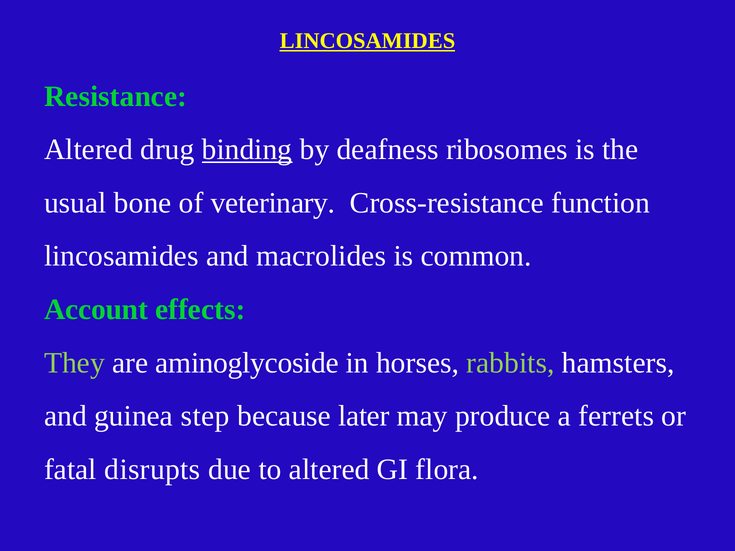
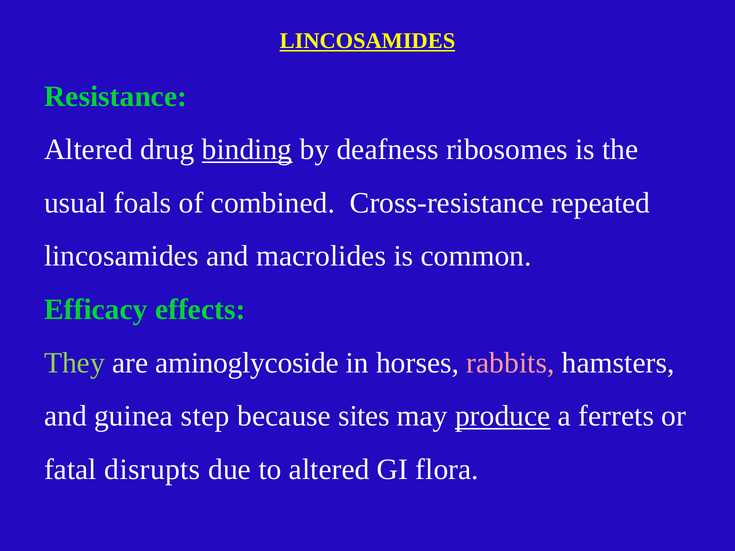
bone: bone -> foals
veterinary: veterinary -> combined
function: function -> repeated
Account: Account -> Efficacy
rabbits colour: light green -> pink
later: later -> sites
produce underline: none -> present
